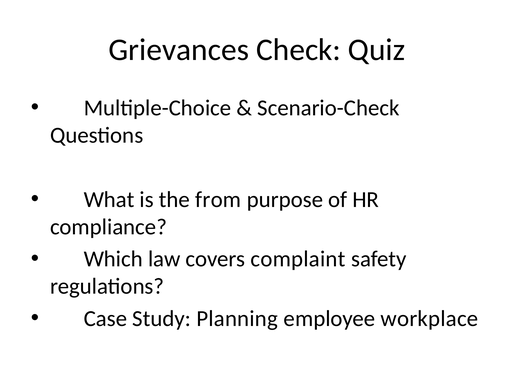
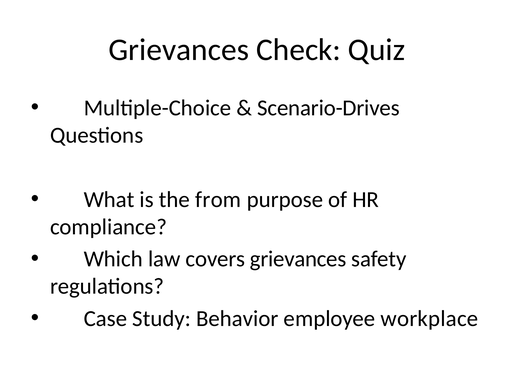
Scenario-Check: Scenario-Check -> Scenario-Drives
covers complaint: complaint -> grievances
Planning: Planning -> Behavior
